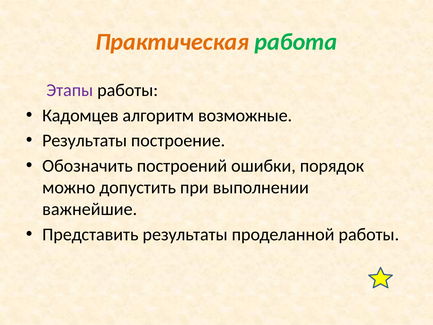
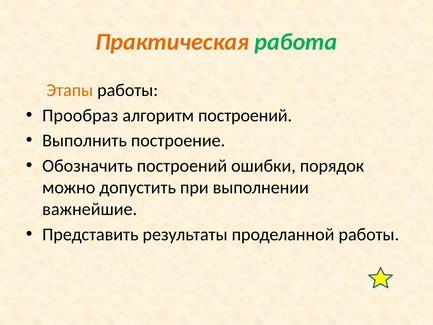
Этапы colour: purple -> orange
Кадомцев: Кадомцев -> Прообраз
алгоритм возможные: возможные -> построений
Результаты at (85, 141): Результаты -> Выполнить
